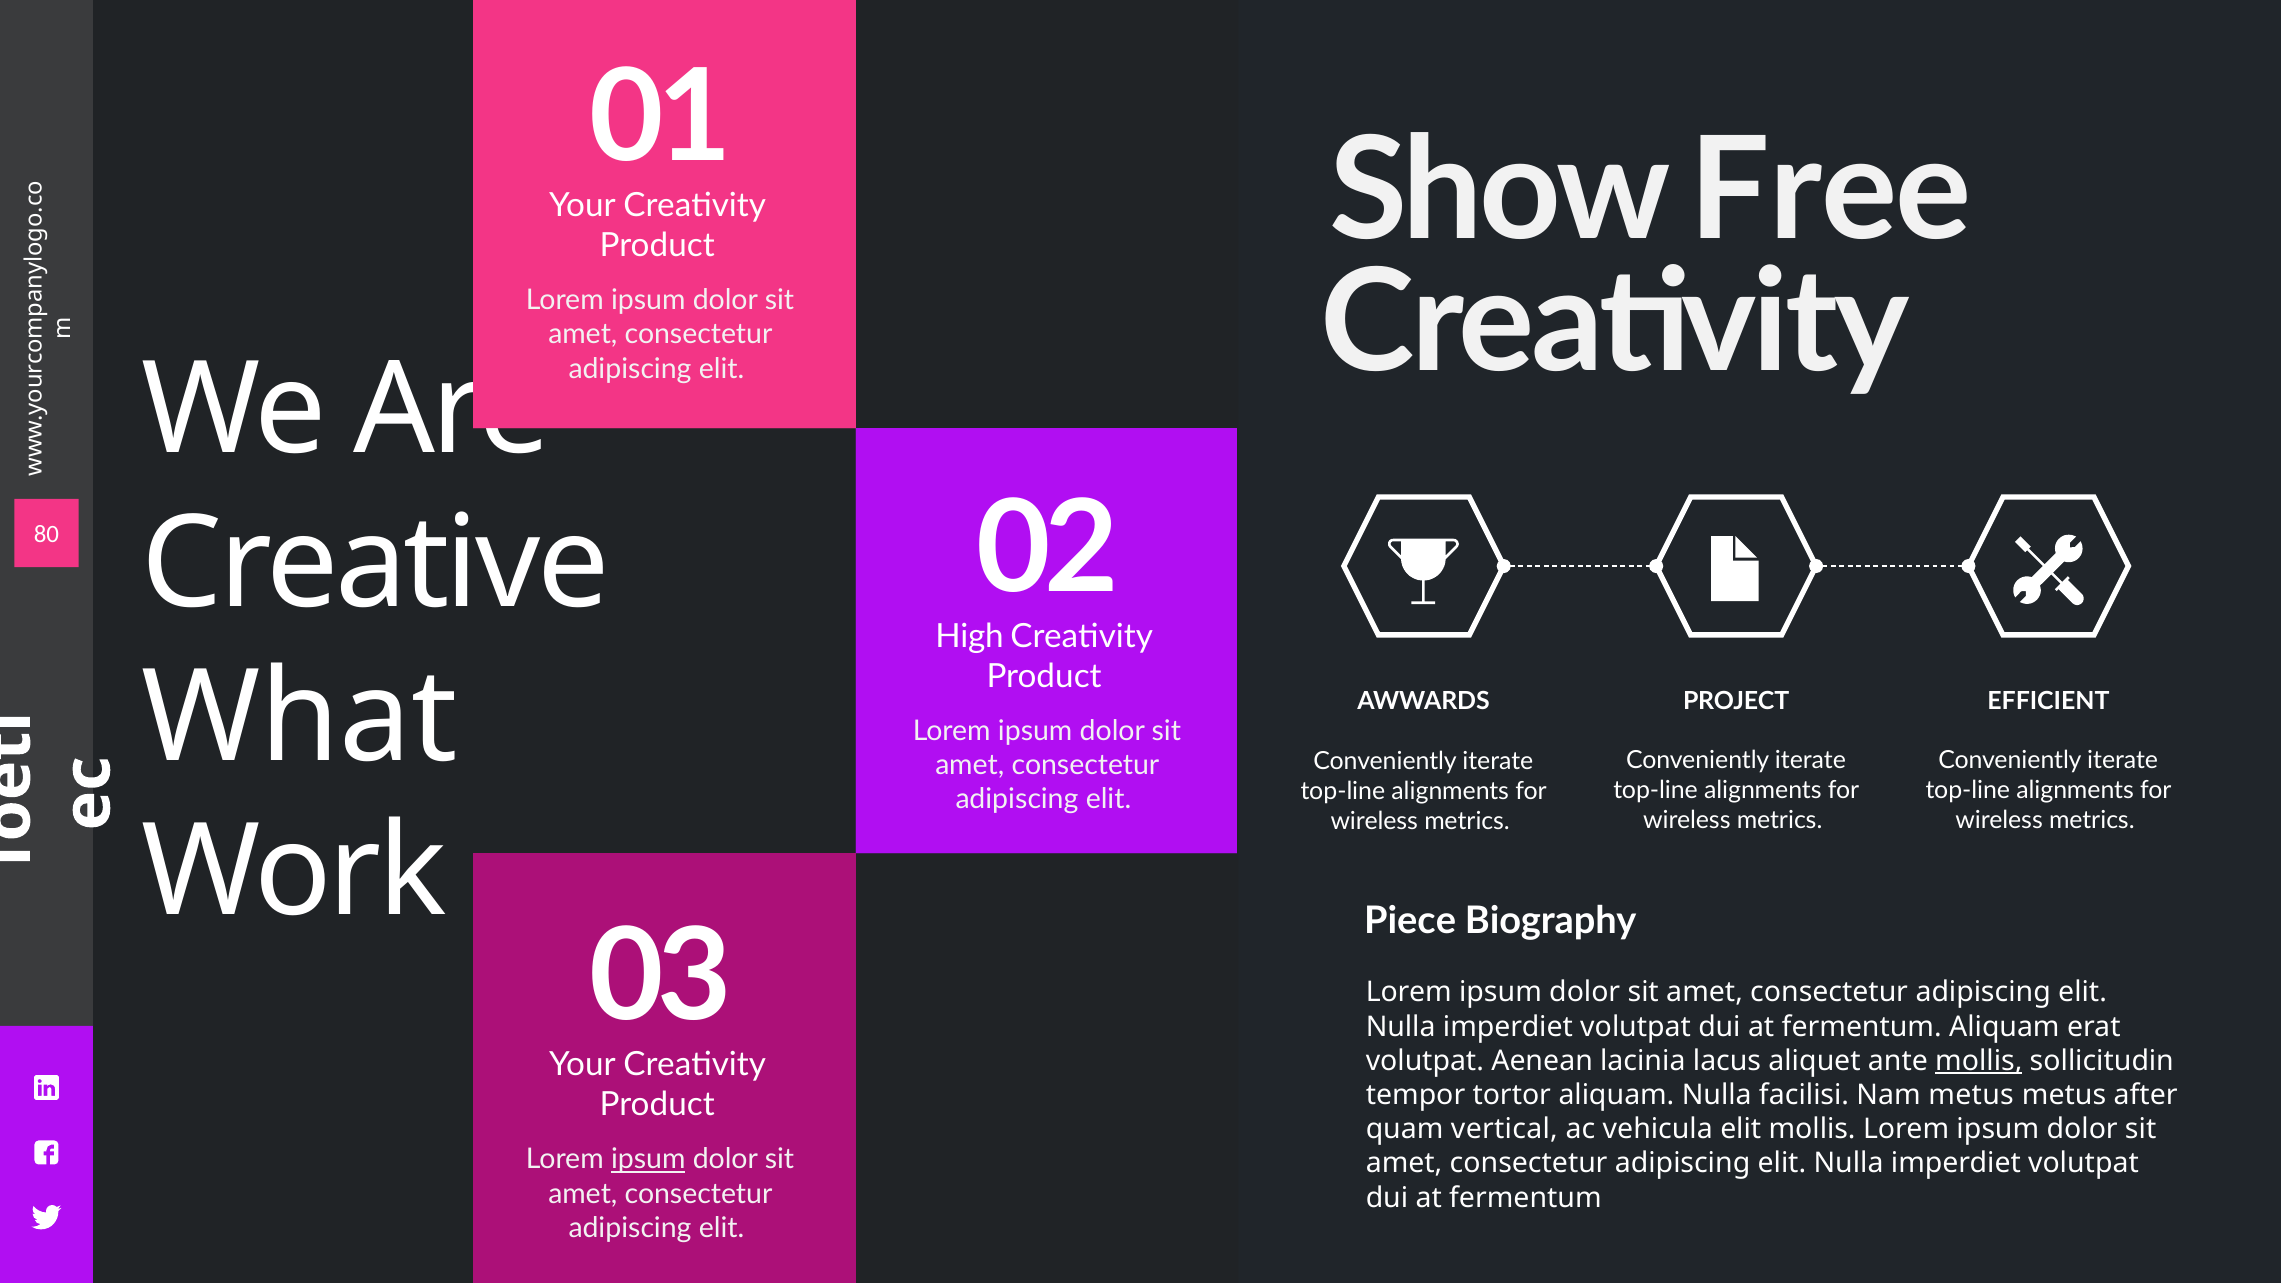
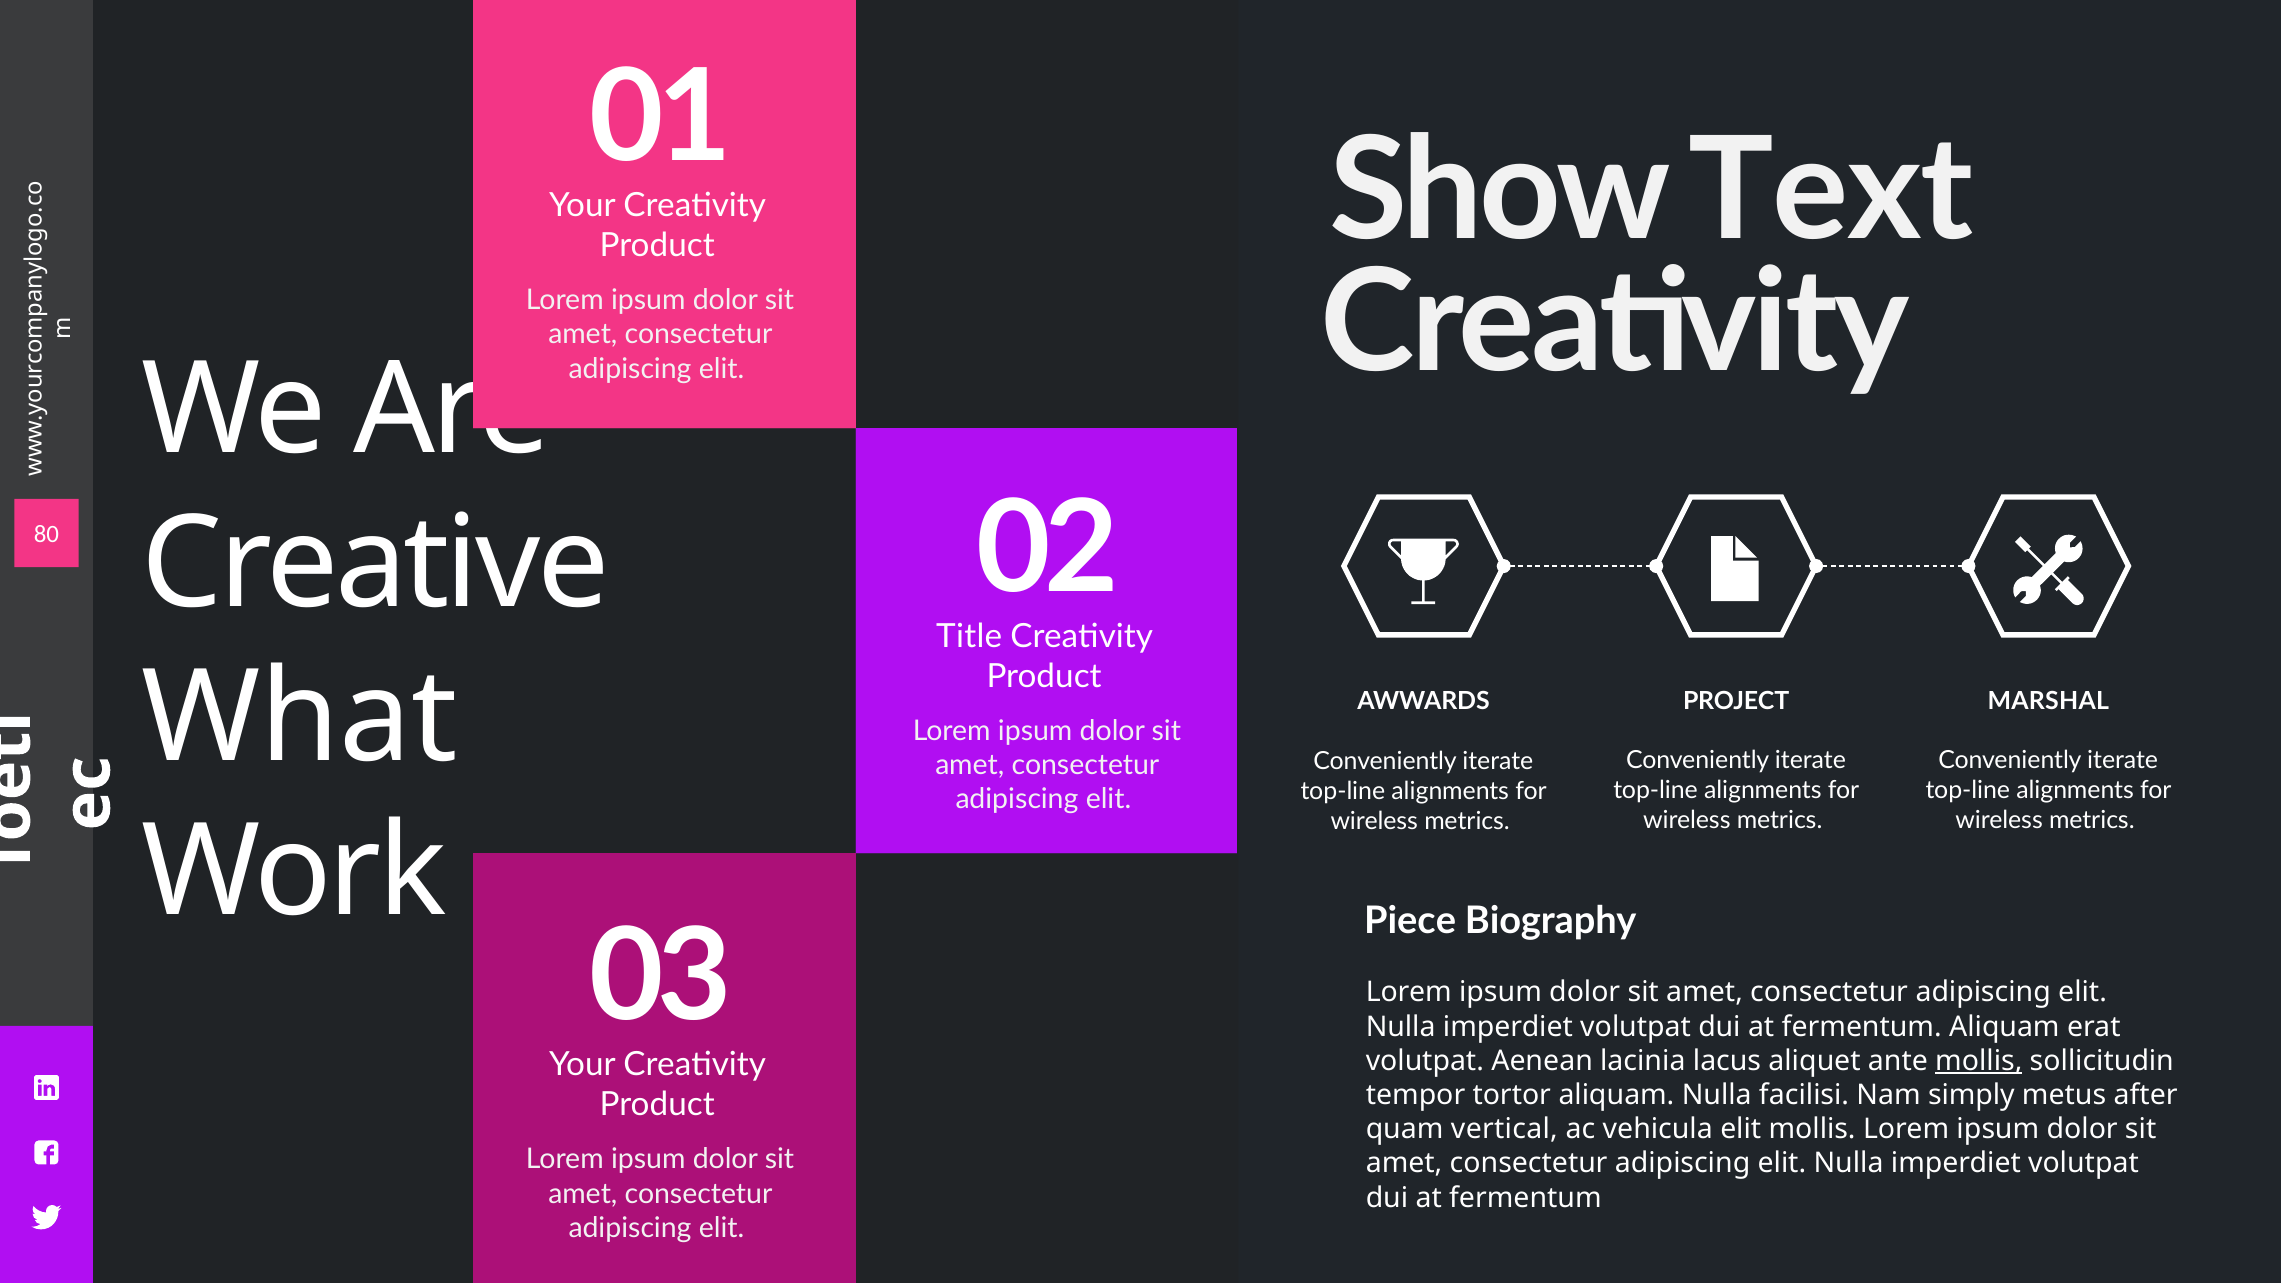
Free: Free -> Text
High: High -> Title
EFFICIENT: EFFICIENT -> MARSHAL
Nam metus: metus -> simply
ipsum at (648, 1160) underline: present -> none
